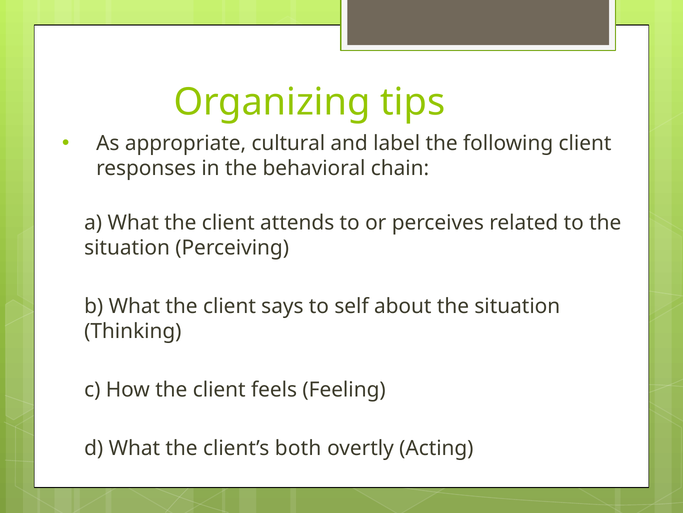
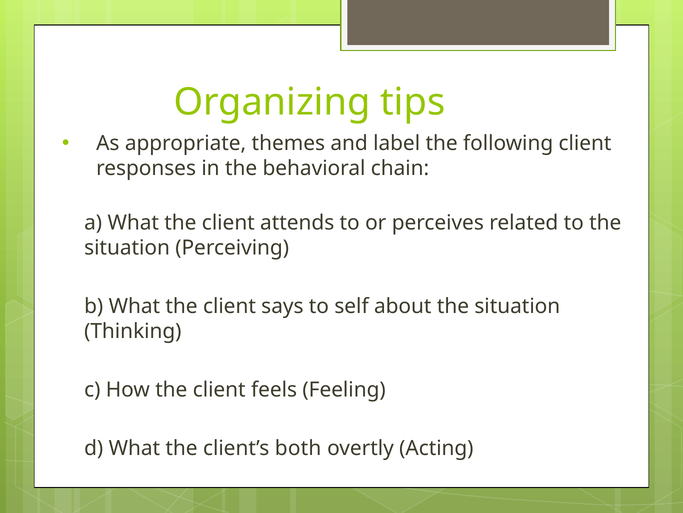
cultural: cultural -> themes
